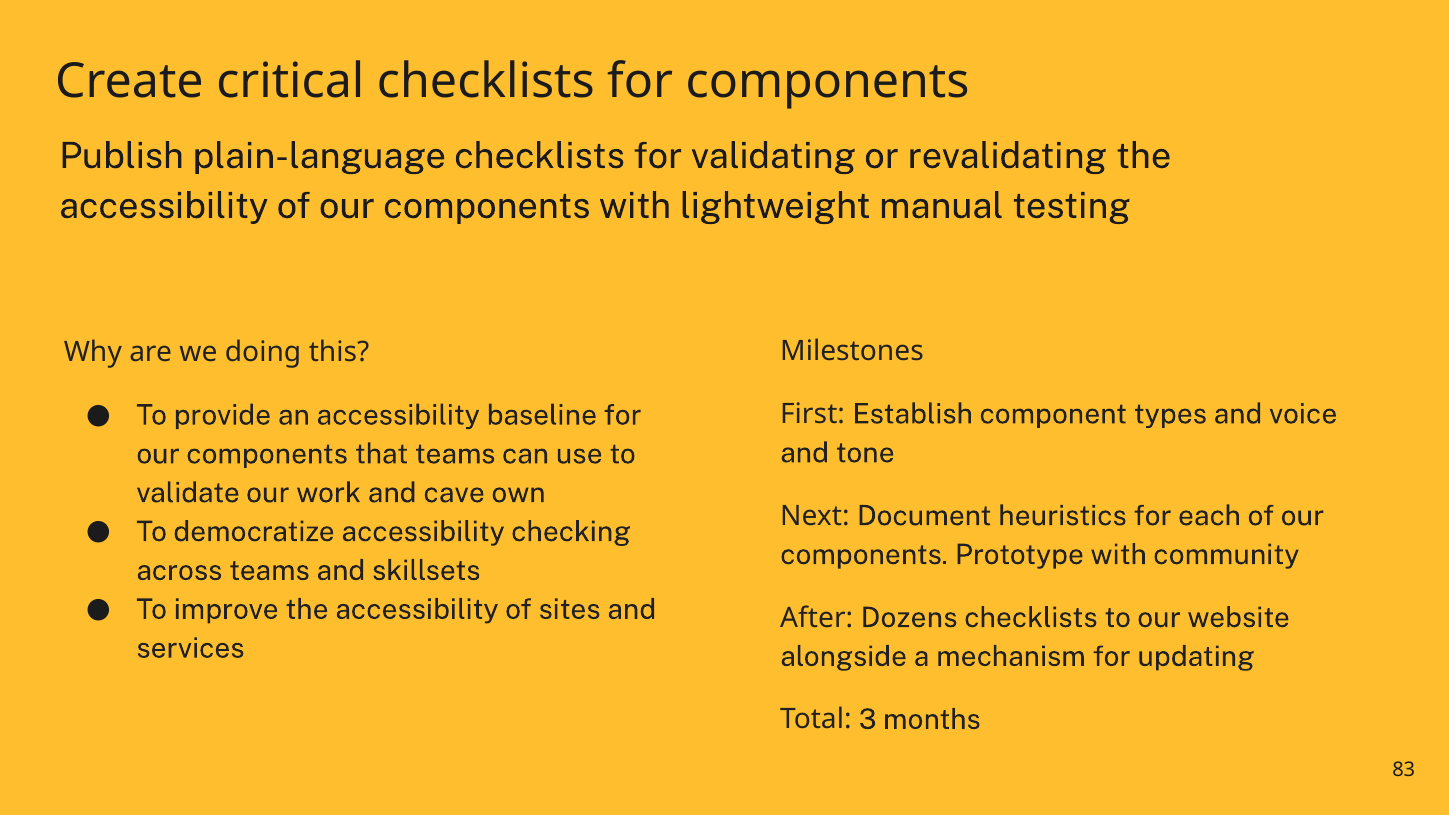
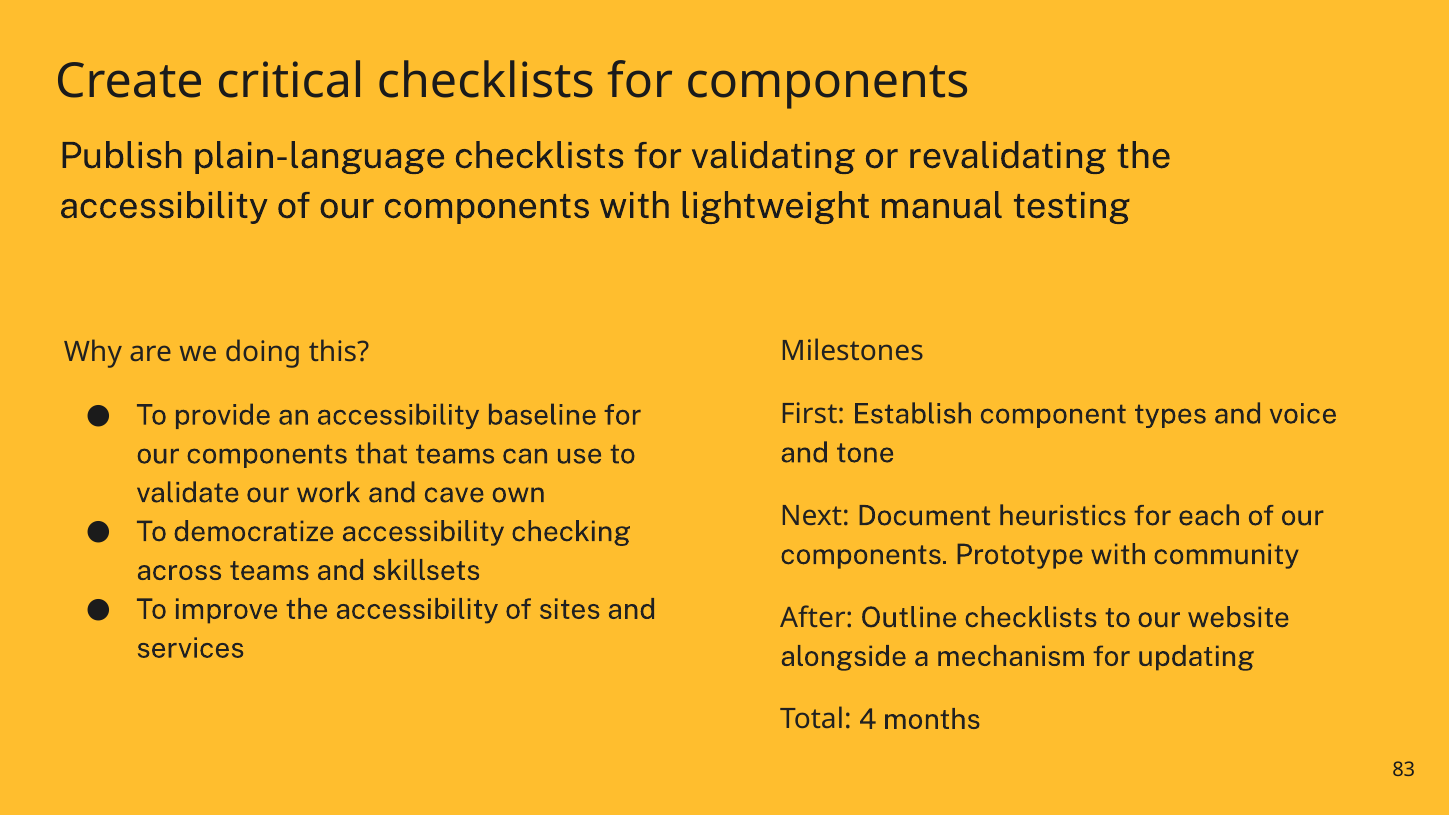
Dozens: Dozens -> Outline
3: 3 -> 4
